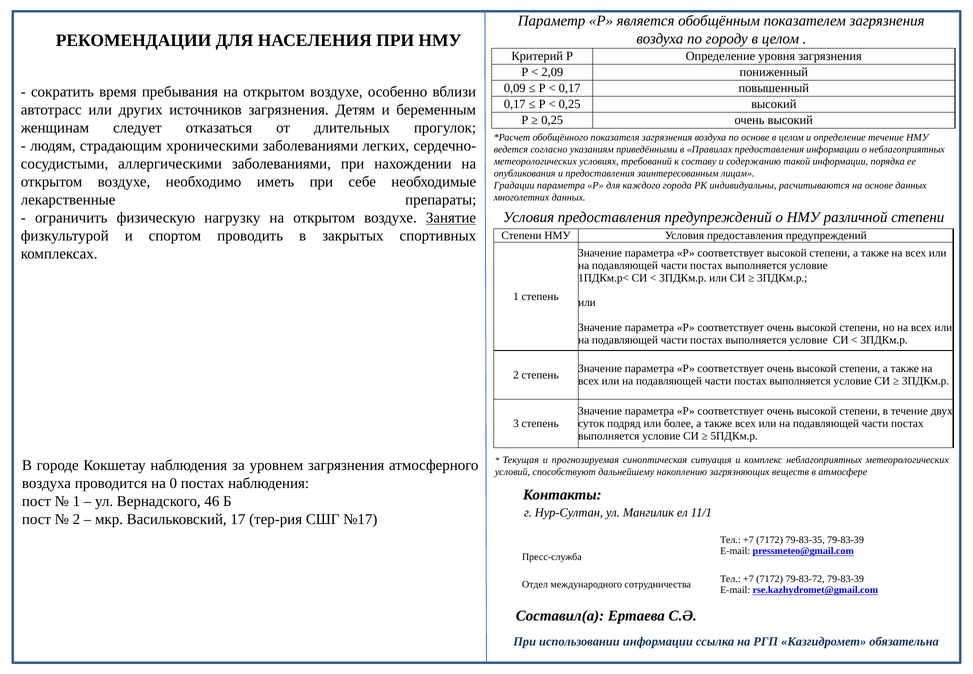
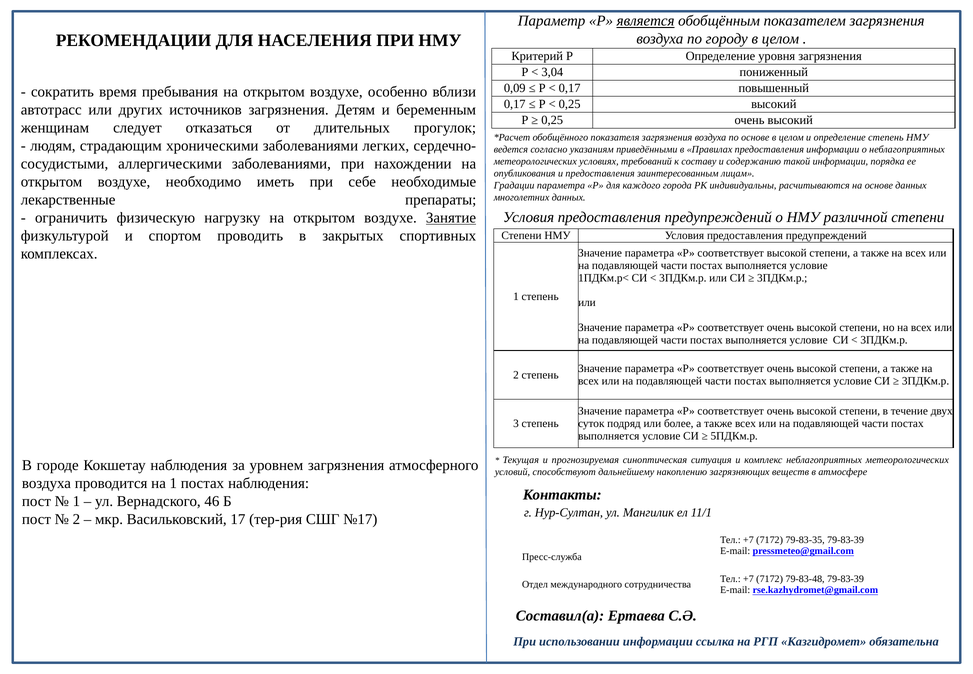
является underline: none -> present
2,09: 2,09 -> 3,04
определение течение: течение -> степень
на 0: 0 -> 1
79-83-72: 79-83-72 -> 79-83-48
